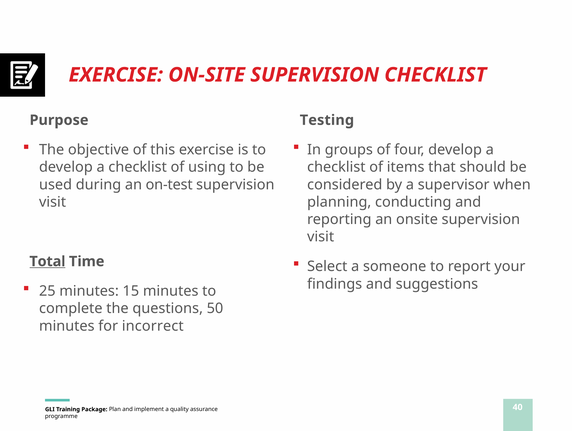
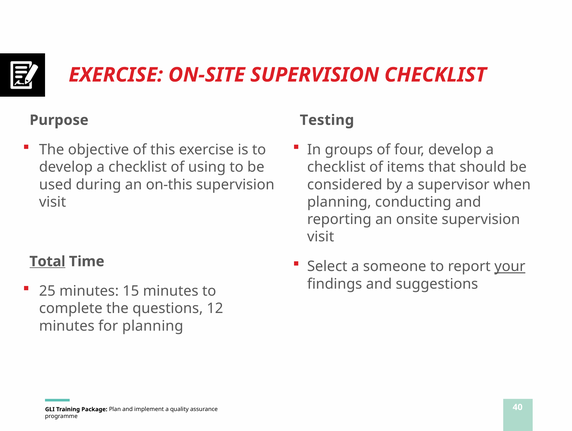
on-test: on-test -> on-this
your underline: none -> present
50: 50 -> 12
for incorrect: incorrect -> planning
